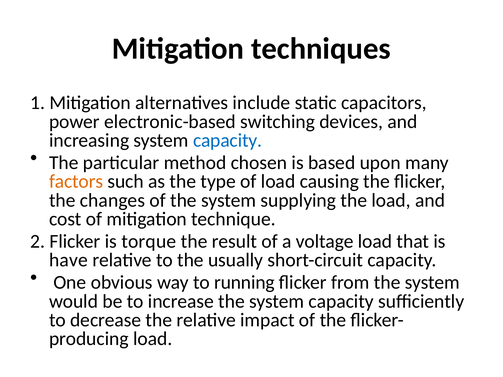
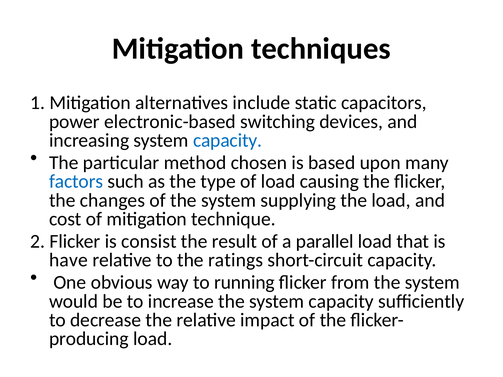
factors colour: orange -> blue
torque: torque -> consist
voltage: voltage -> parallel
usually: usually -> ratings
